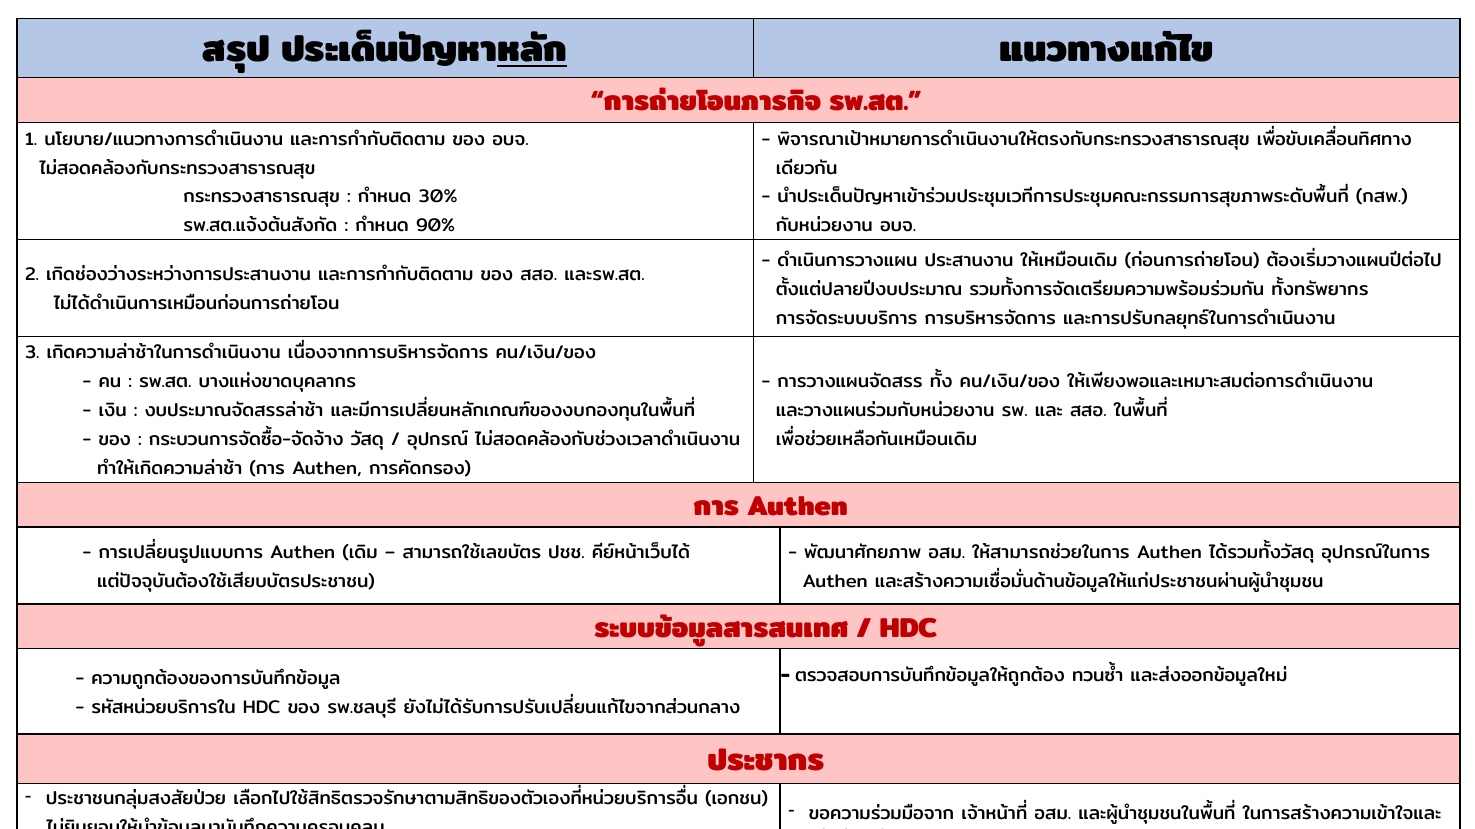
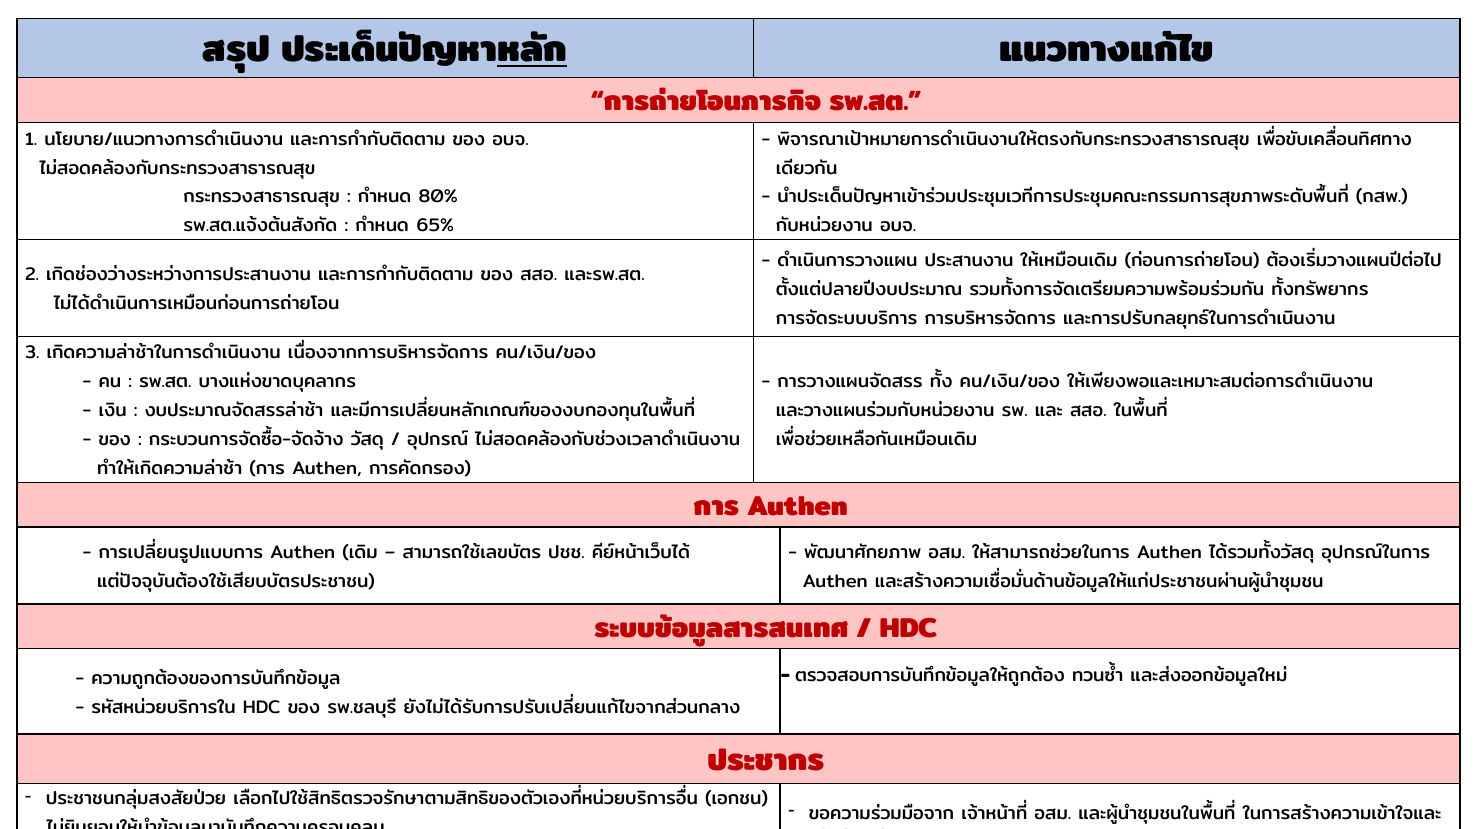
30%: 30% -> 80%
90%: 90% -> 65%
